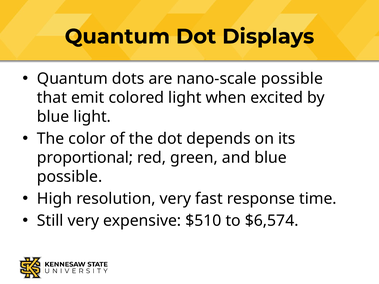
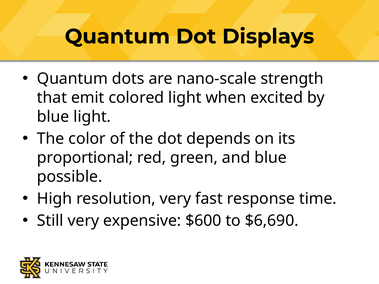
nano-scale possible: possible -> strength
$510: $510 -> $600
$6,574: $6,574 -> $6,690
